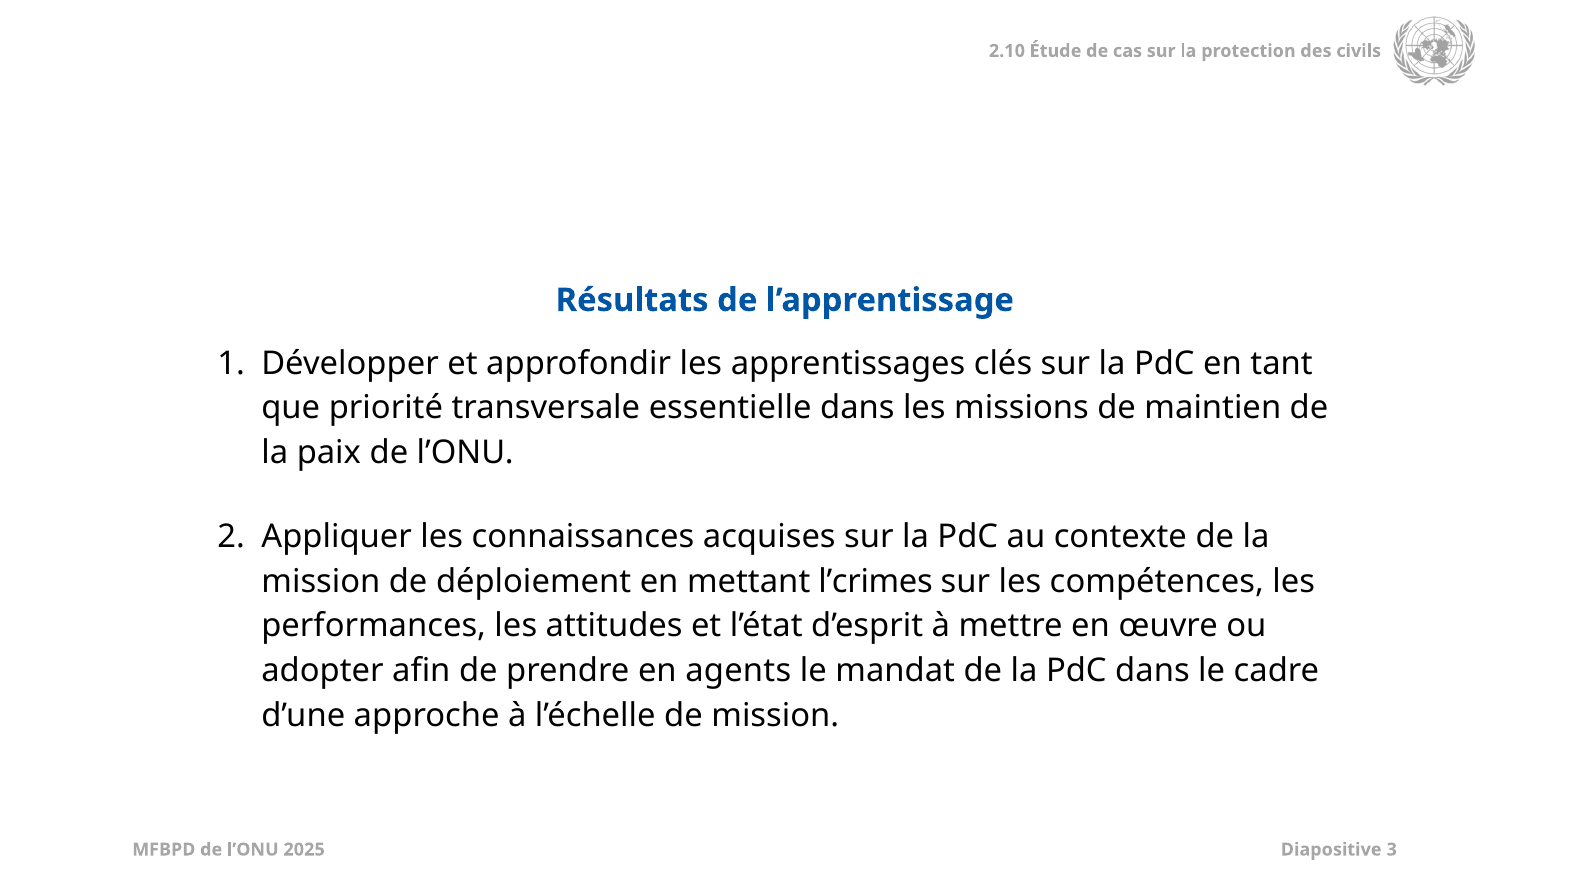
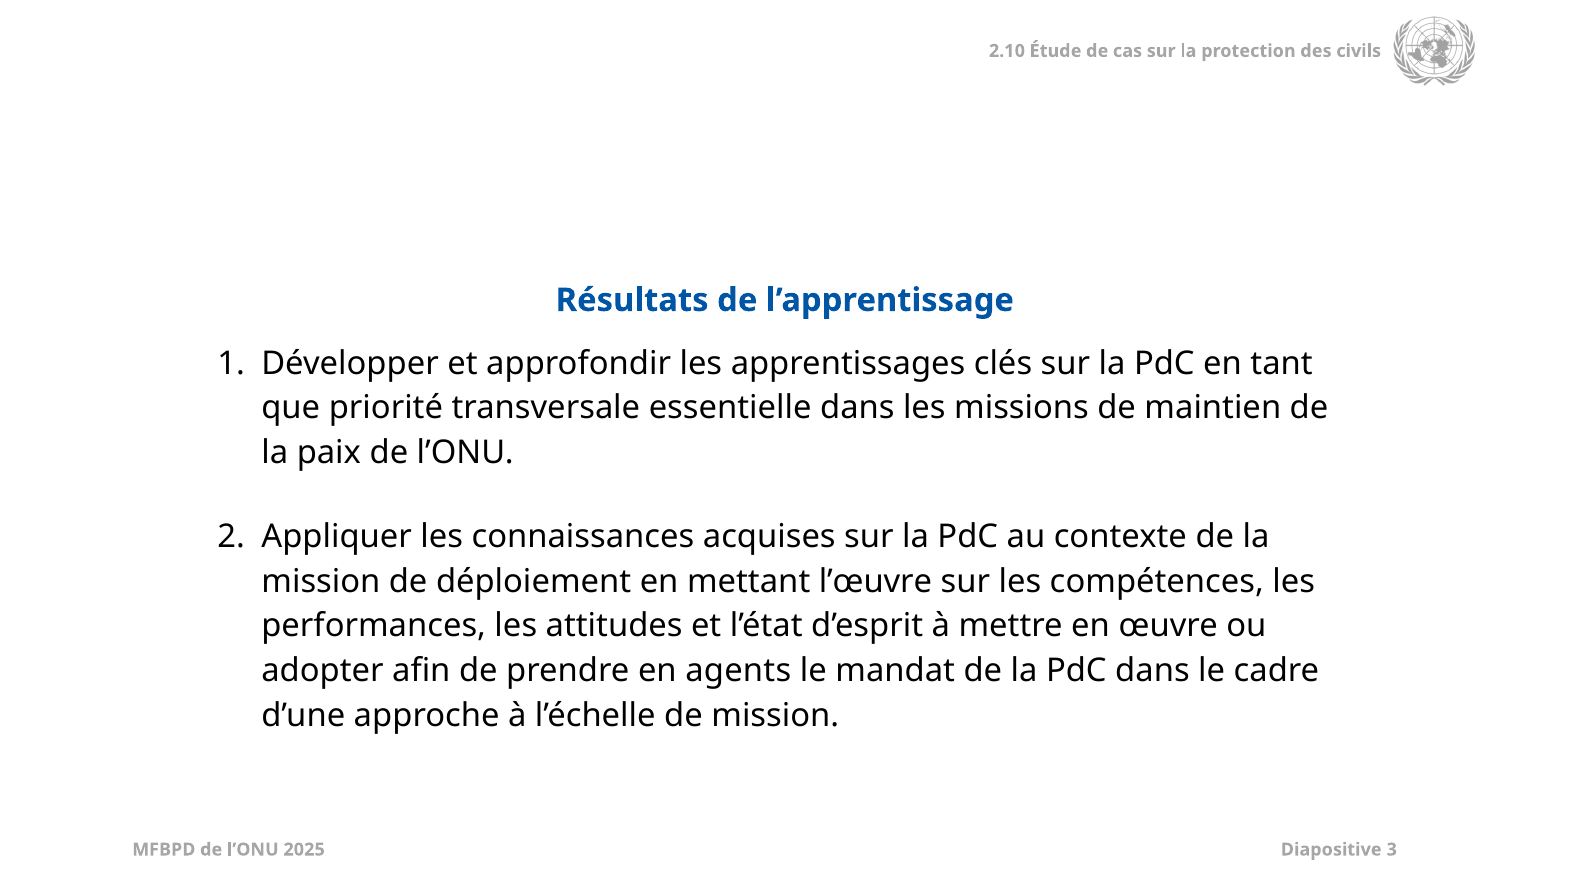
l’crimes: l’crimes -> l’œuvre
